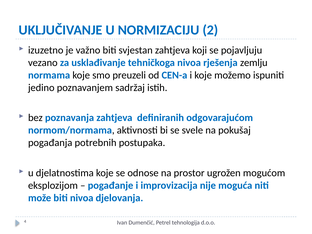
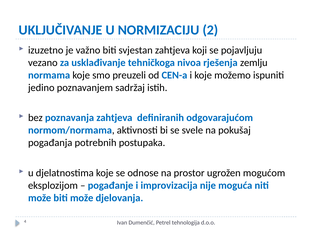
biti nivoa: nivoa -> može
